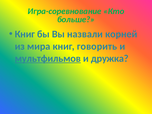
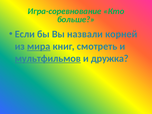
Книг at (25, 34): Книг -> Если
мира underline: none -> present
говорить: говорить -> смотреть
